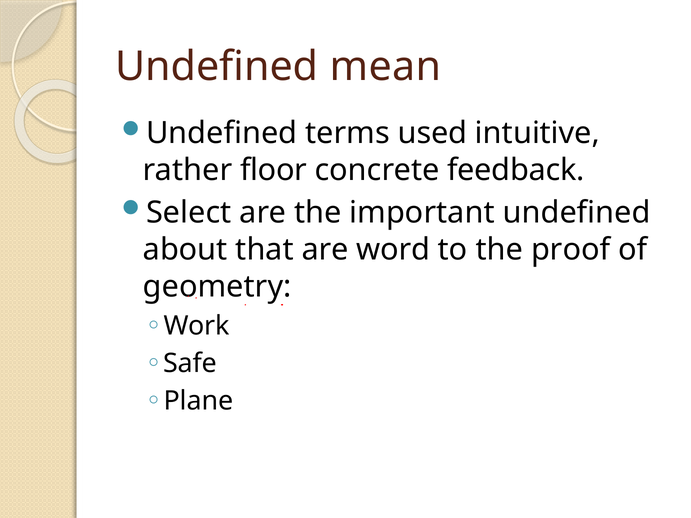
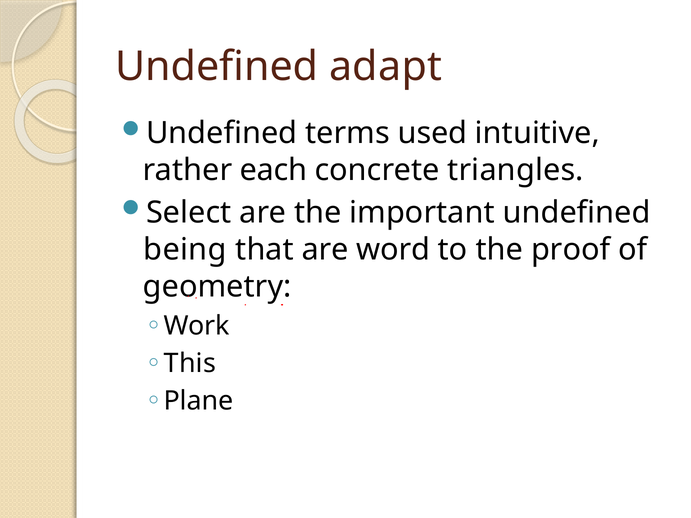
mean: mean -> adapt
floor: floor -> each
feedback: feedback -> triangles
about: about -> being
Safe: Safe -> This
